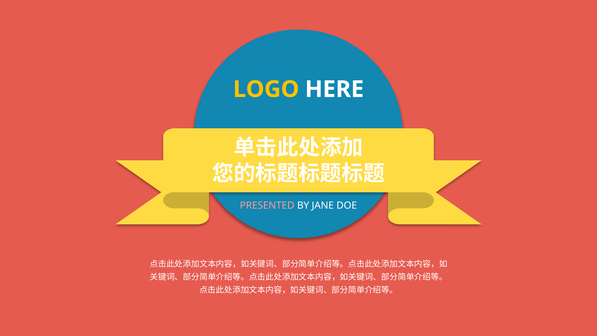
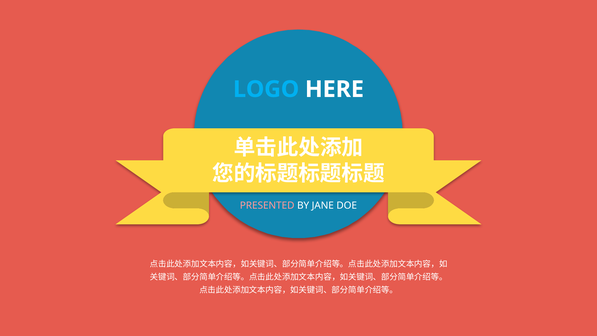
LOGO colour: yellow -> light blue
